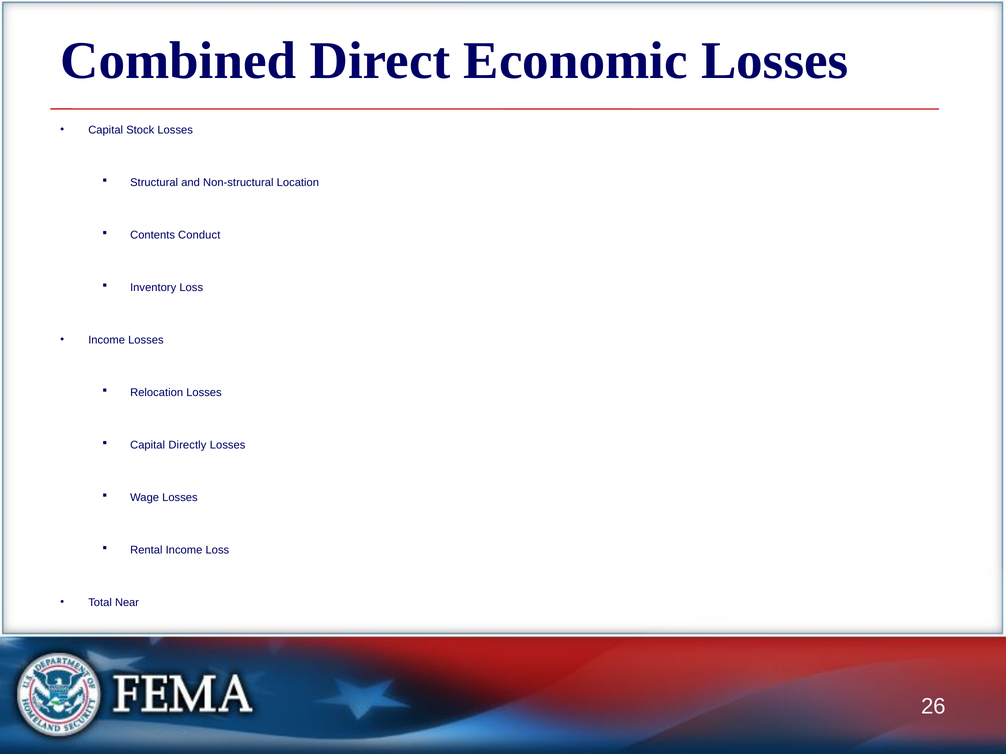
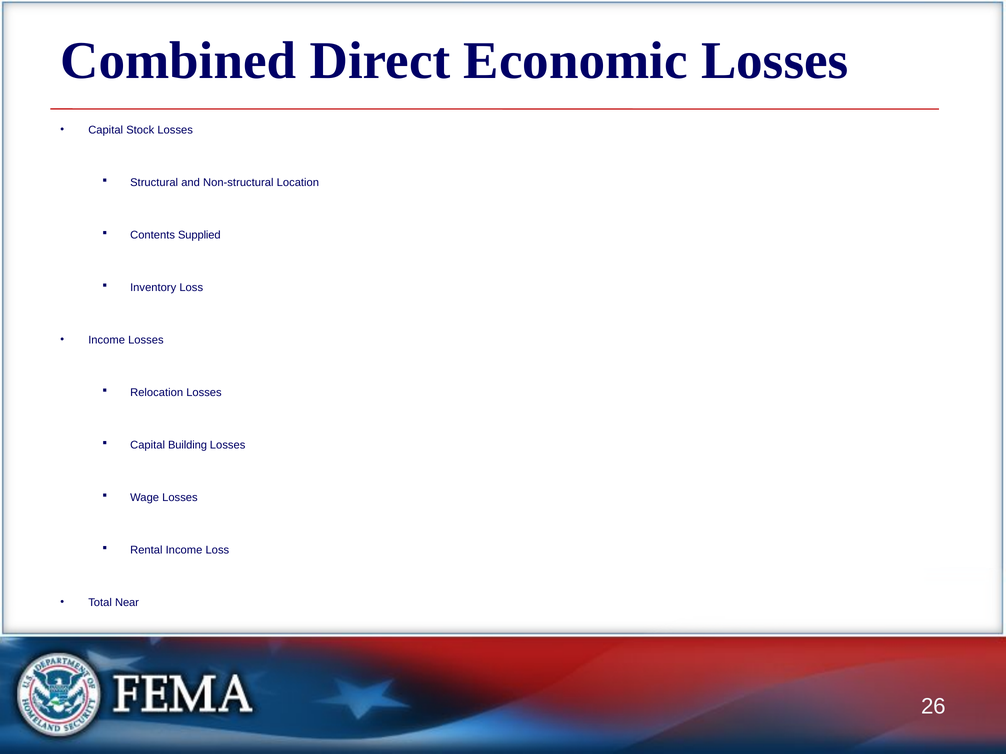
Conduct: Conduct -> Supplied
Directly: Directly -> Building
